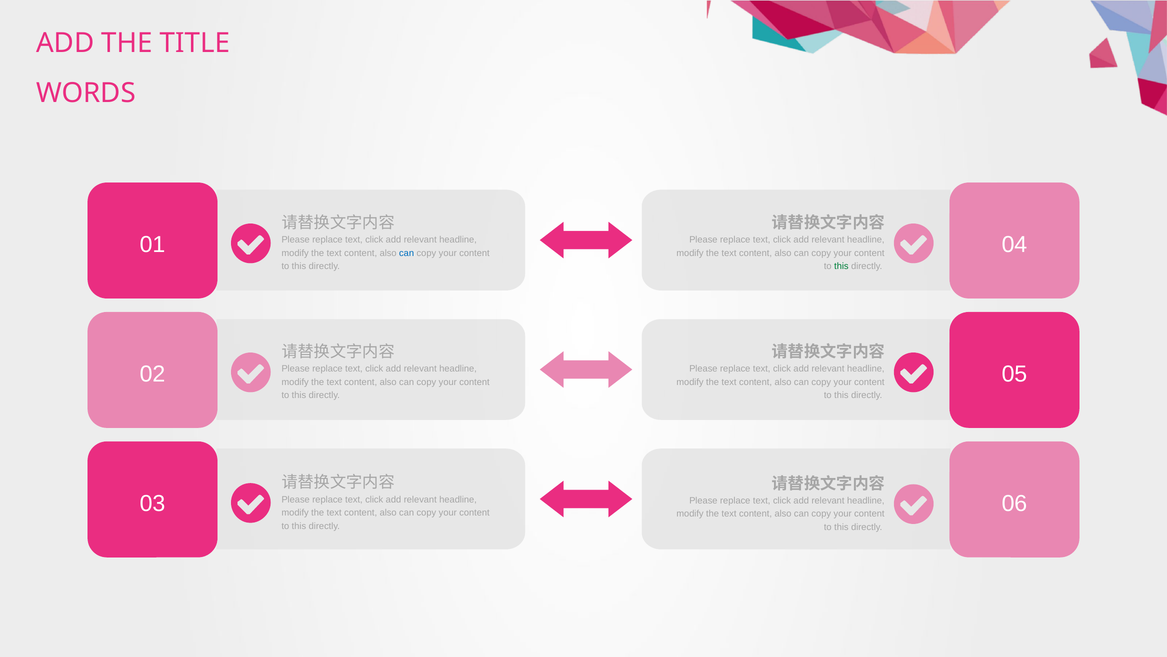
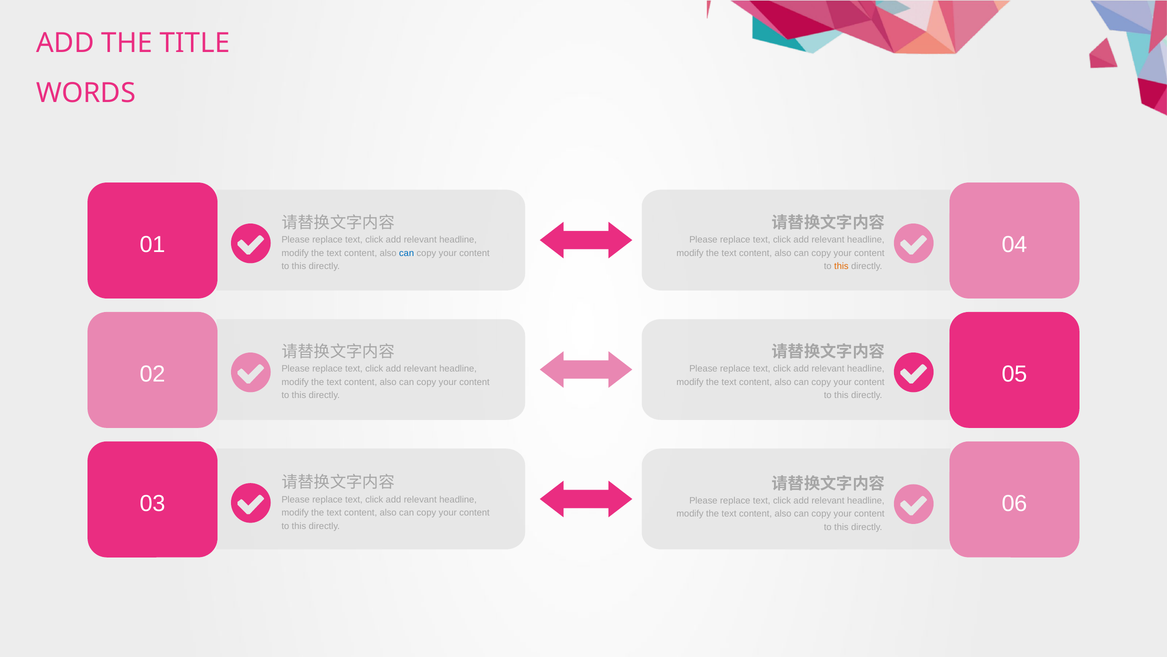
this at (841, 266) colour: green -> orange
